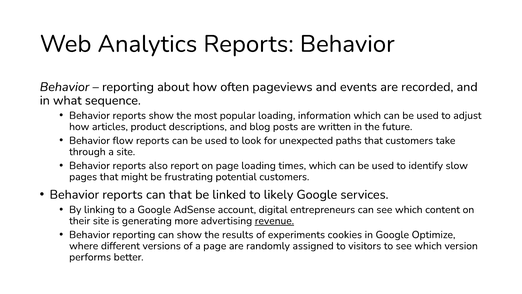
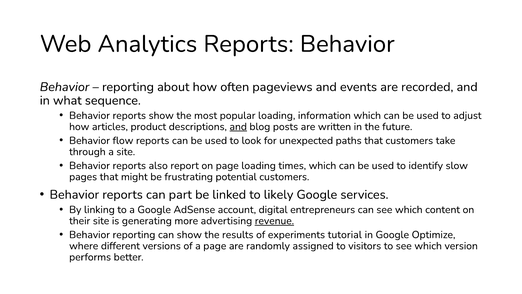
and at (238, 127) underline: none -> present
can that: that -> part
cookies: cookies -> tutorial
